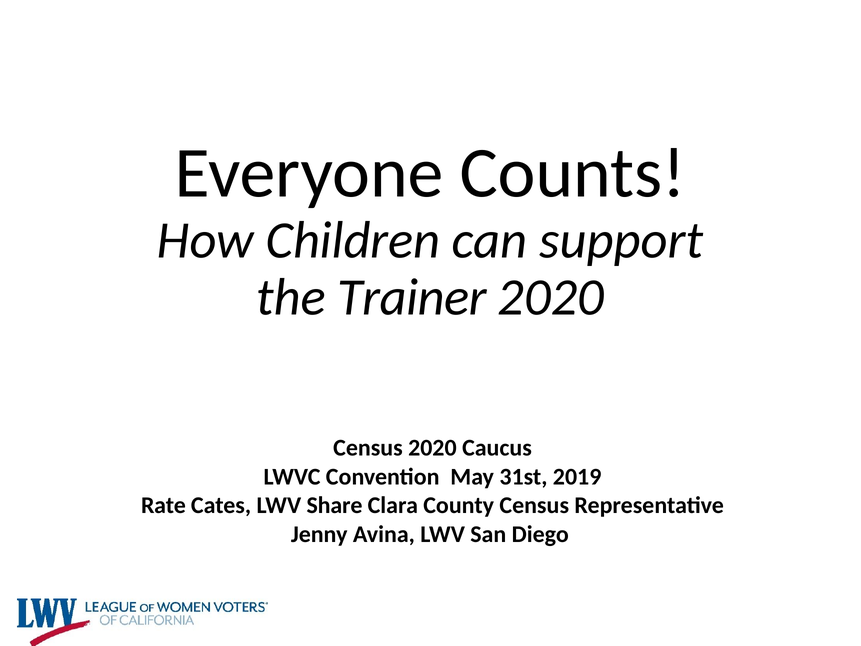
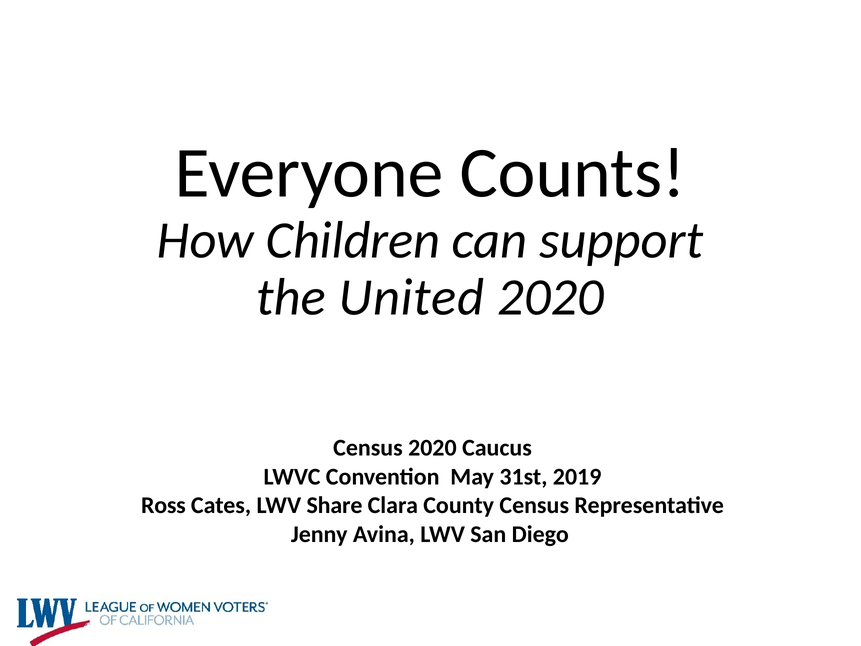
Trainer: Trainer -> United
Rate: Rate -> Ross
